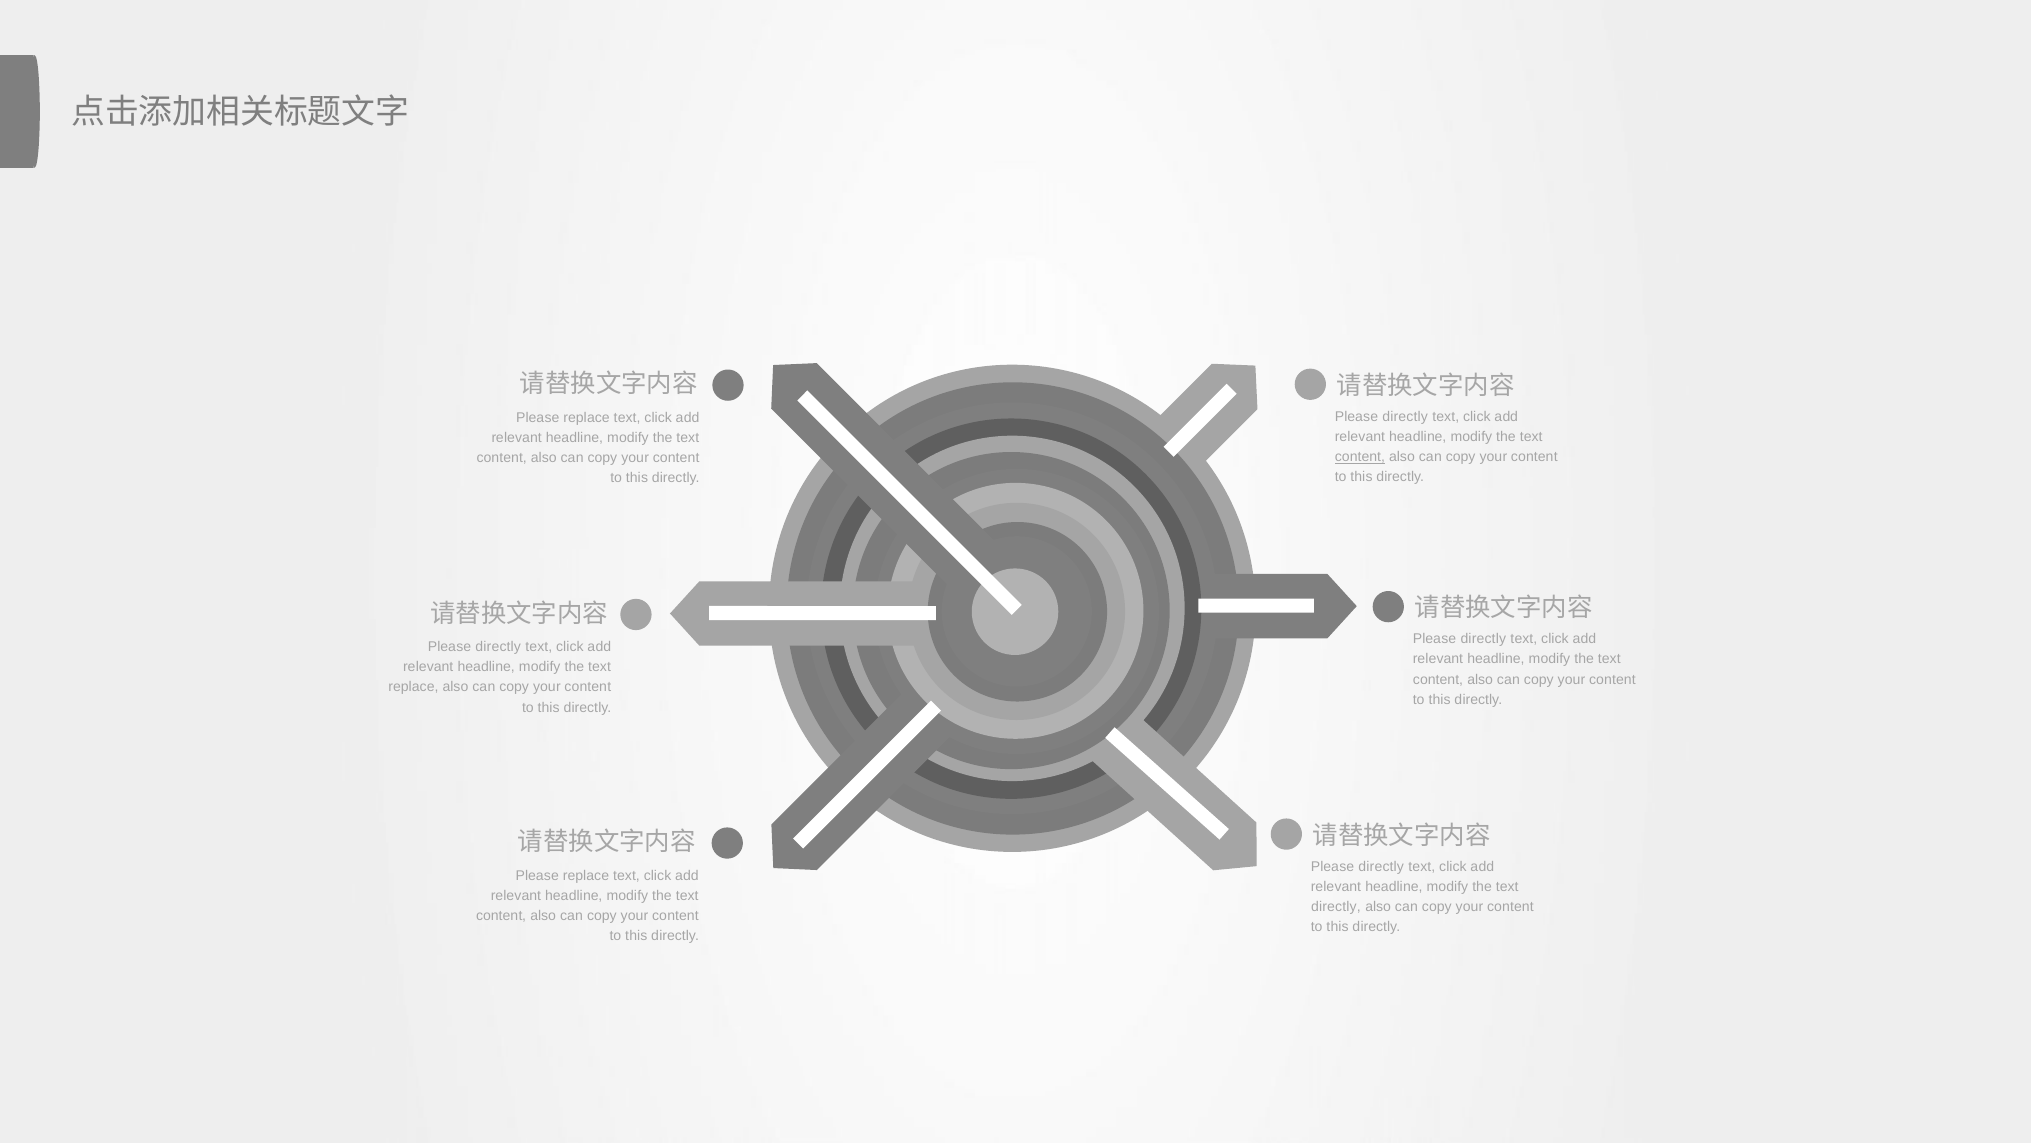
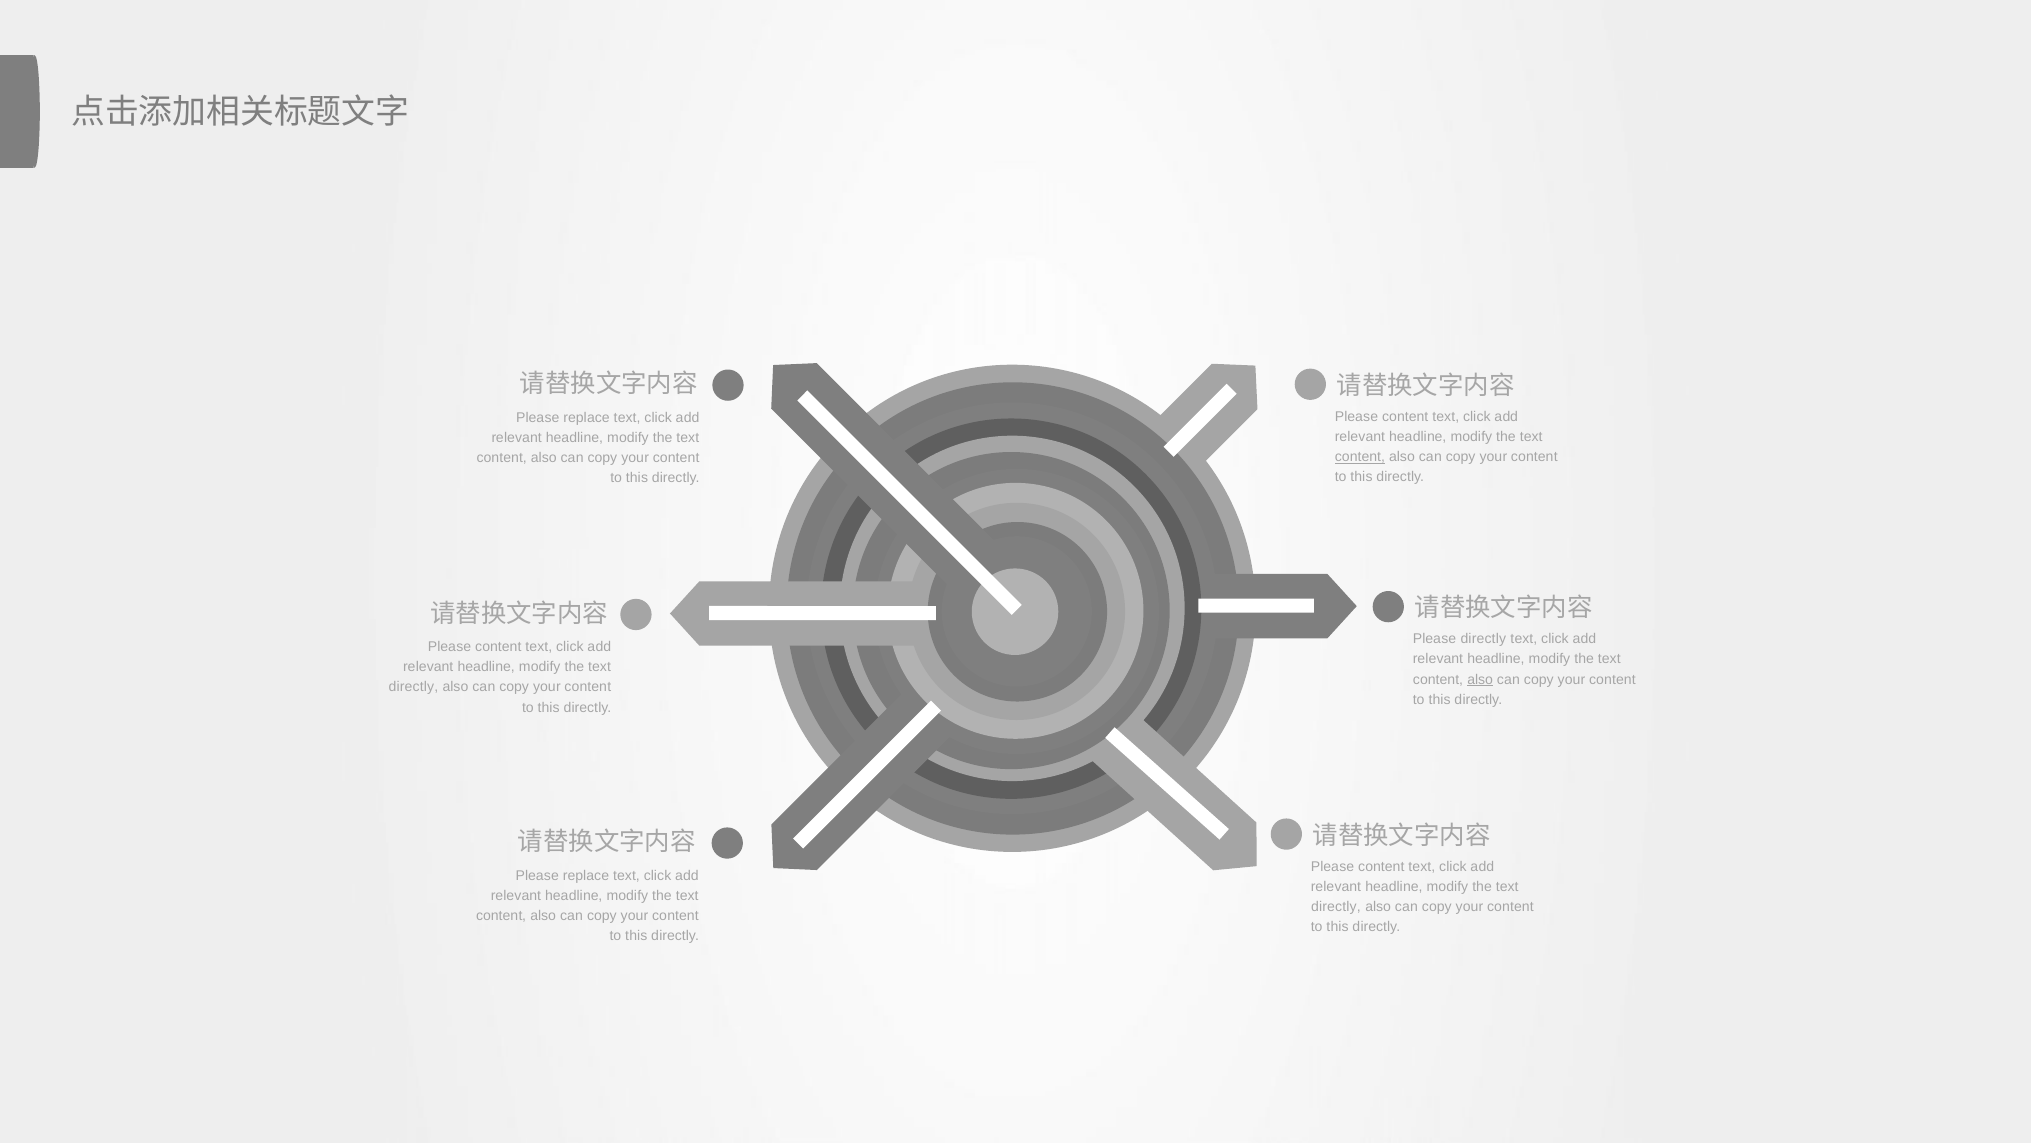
directly at (1405, 416): directly -> content
directly at (498, 646): directly -> content
also at (1480, 679) underline: none -> present
replace at (413, 687): replace -> directly
directly at (1381, 866): directly -> content
